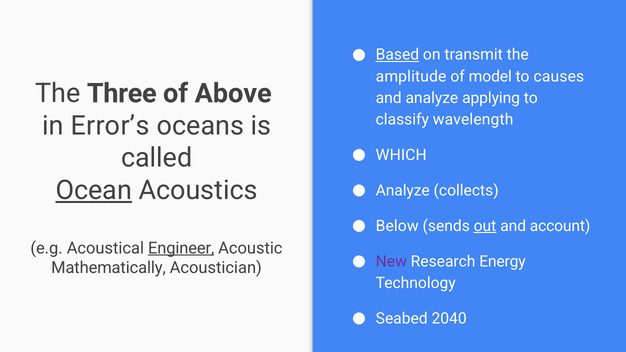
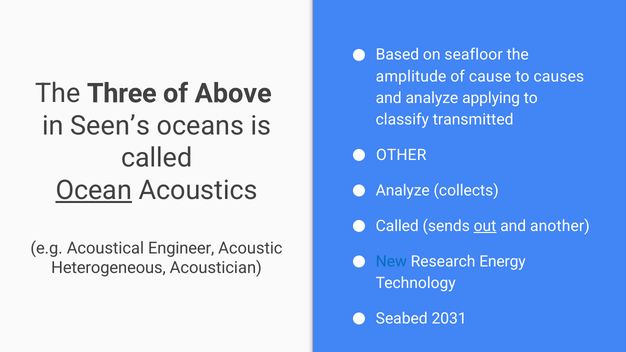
Based underline: present -> none
transmit: transmit -> seafloor
model: model -> cause
wavelength: wavelength -> transmitted
Error’s: Error’s -> Seen’s
WHICH: WHICH -> OTHER
Below at (397, 226): Below -> Called
account: account -> another
Engineer underline: present -> none
New colour: purple -> blue
Mathematically: Mathematically -> Heterogeneous
2040: 2040 -> 2031
